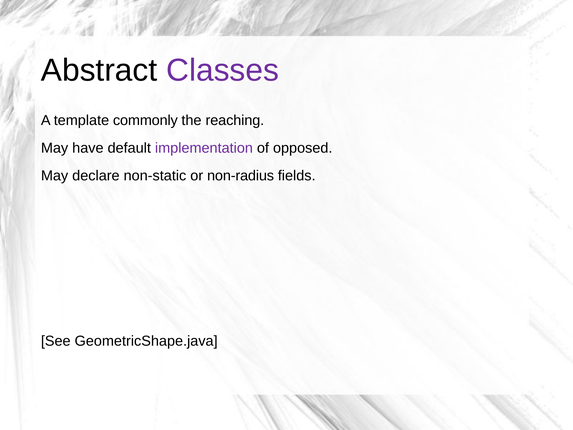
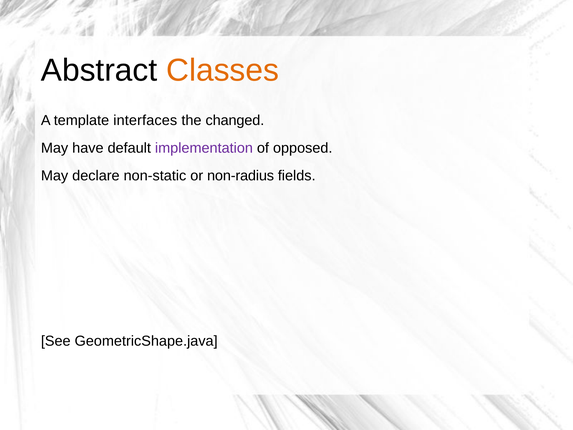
Classes colour: purple -> orange
commonly: commonly -> interfaces
reaching: reaching -> changed
